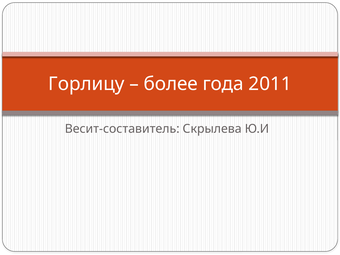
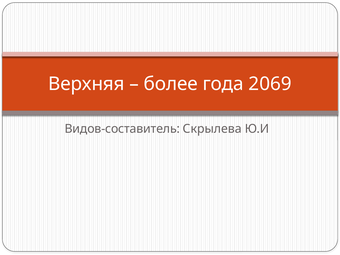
Горлицу: Горлицу -> Верхняя
2011: 2011 -> 2069
Весит-составитель: Весит-составитель -> Видов-составитель
